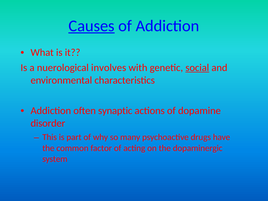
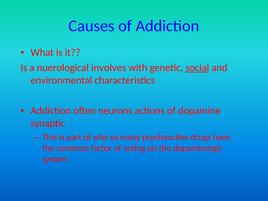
Causes underline: present -> none
synaptic: synaptic -> neurons
disorder: disorder -> synaptic
